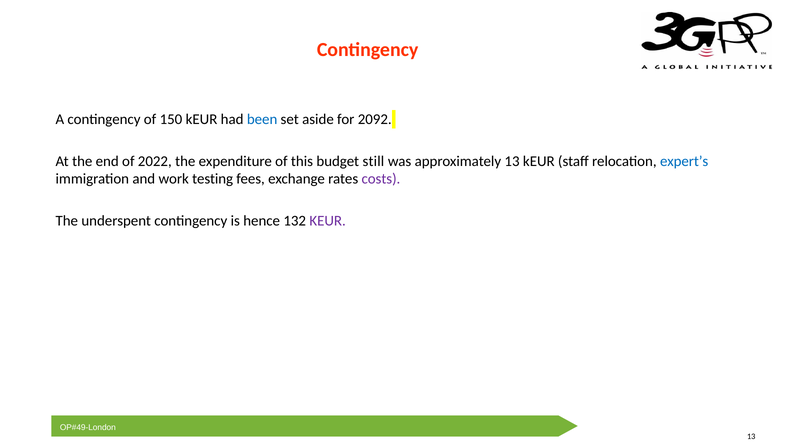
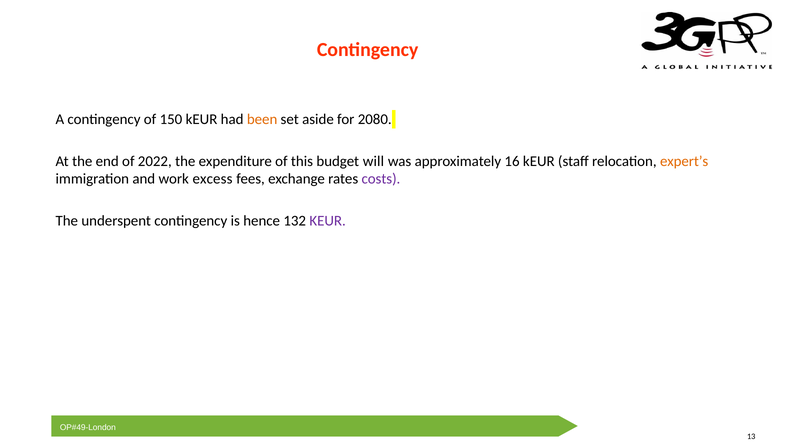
been colour: blue -> orange
2092: 2092 -> 2080
still: still -> will
approximately 13: 13 -> 16
expert’s colour: blue -> orange
testing: testing -> excess
